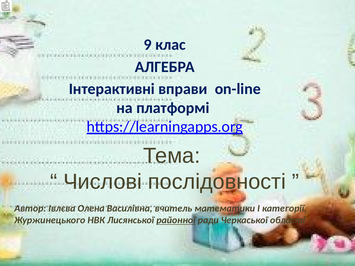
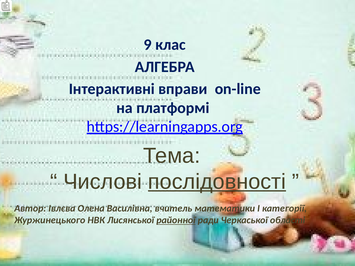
послідовності underline: none -> present
